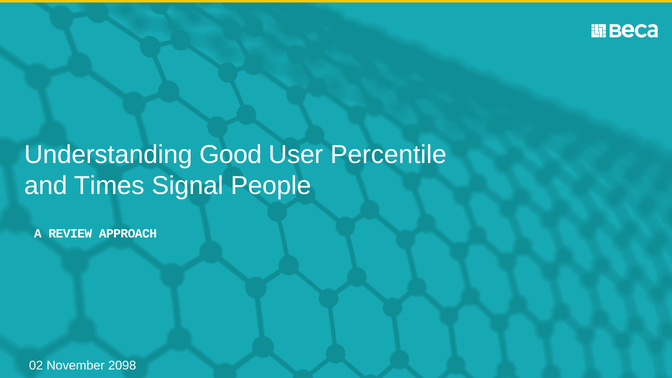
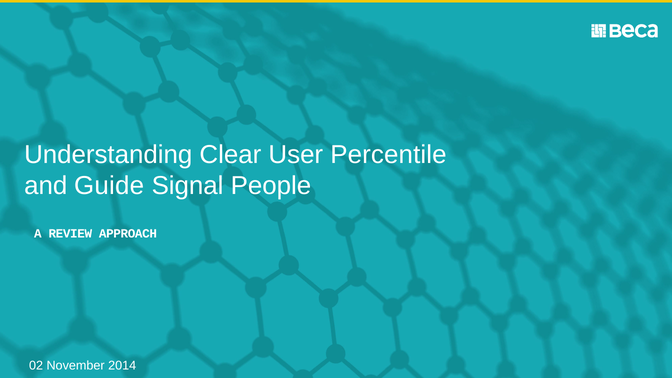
Good: Good -> Clear
Times: Times -> Guide
2098: 2098 -> 2014
